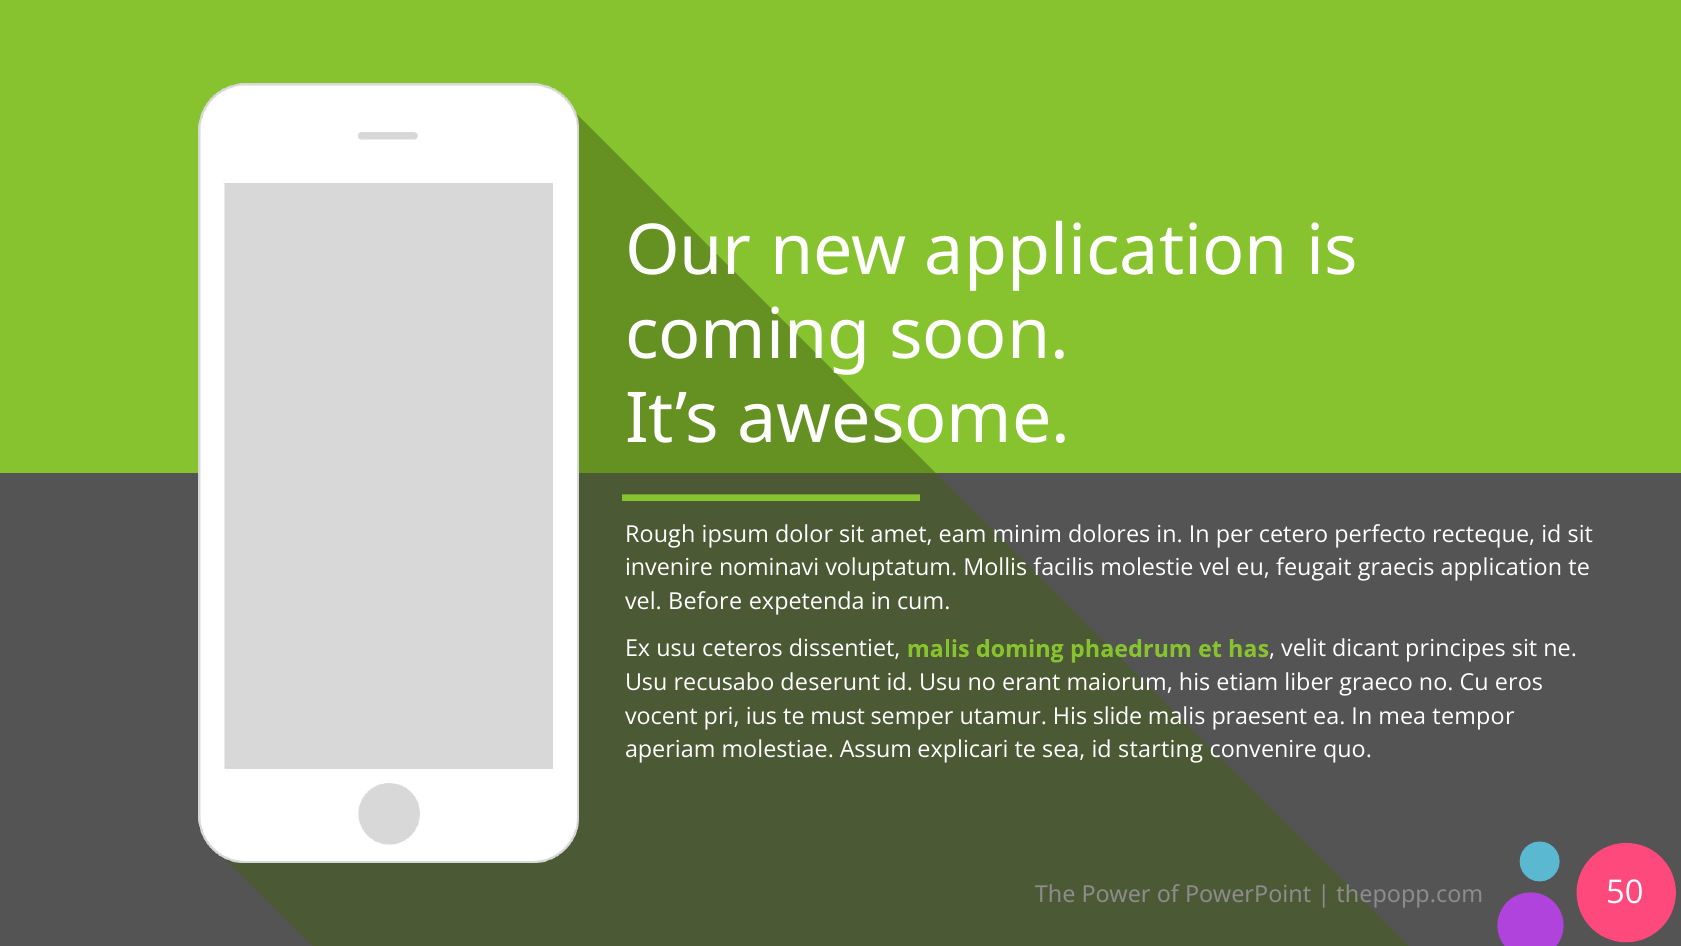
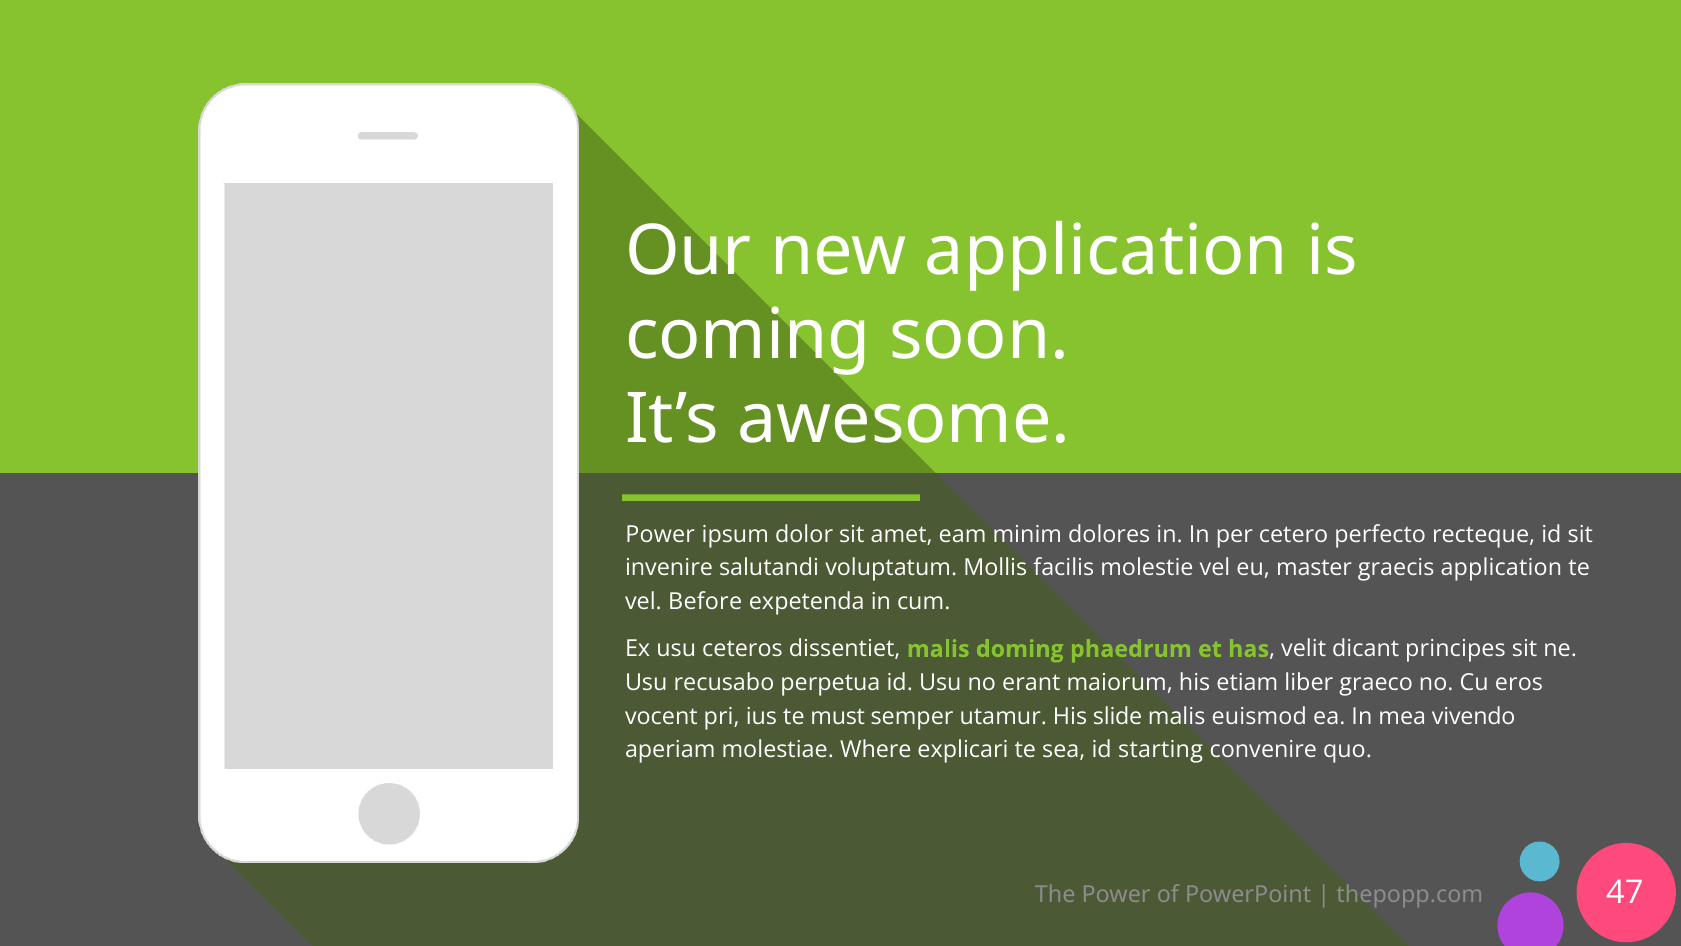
Rough at (660, 534): Rough -> Power
nominavi: nominavi -> salutandi
feugait: feugait -> master
deserunt: deserunt -> perpetua
praesent: praesent -> euismod
tempor: tempor -> vivendo
Assum: Assum -> Where
50: 50 -> 47
